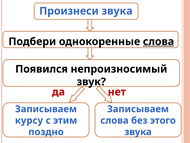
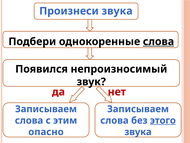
курсу at (29, 120): курсу -> слова
этого underline: none -> present
поздно: поздно -> опасно
